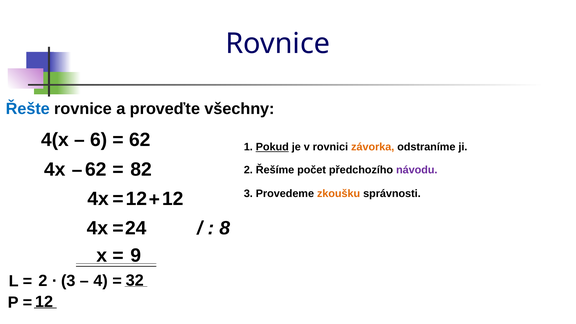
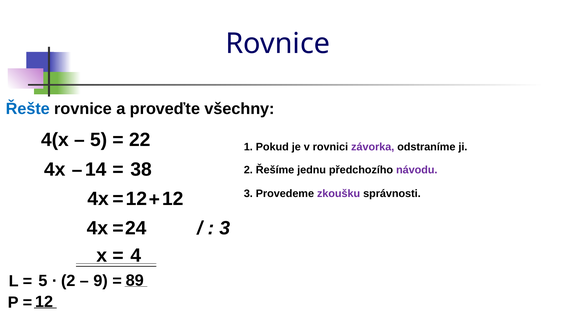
6 at (99, 140): 6 -> 5
62 at (140, 140): 62 -> 22
Pokud underline: present -> none
závorka colour: orange -> purple
4x 62: 62 -> 14
82: 82 -> 38
počet: počet -> jednu
zkoušku colour: orange -> purple
8 at (225, 228): 8 -> 3
9: 9 -> 4
2 at (43, 281): 2 -> 5
3 at (68, 281): 3 -> 2
4: 4 -> 9
32: 32 -> 89
